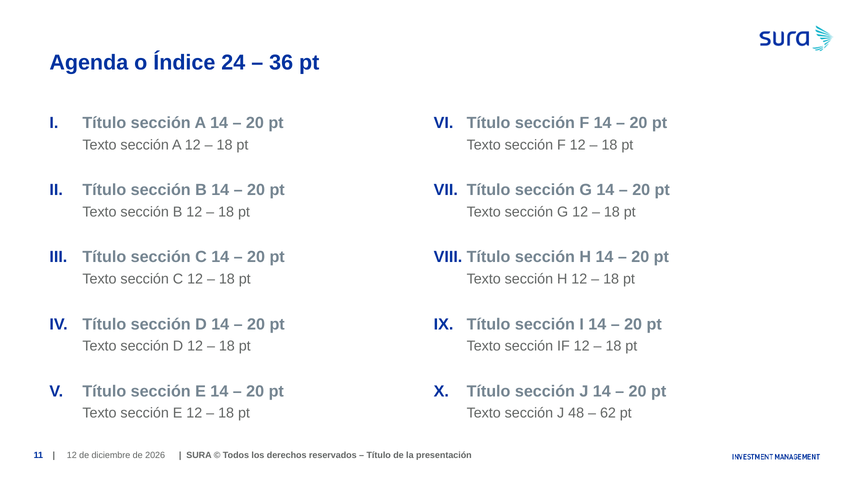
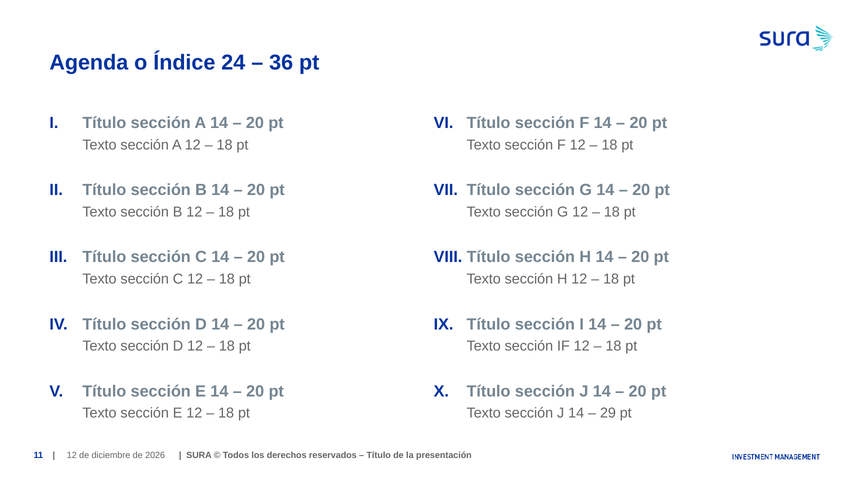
Texto sección J 48: 48 -> 14
62: 62 -> 29
